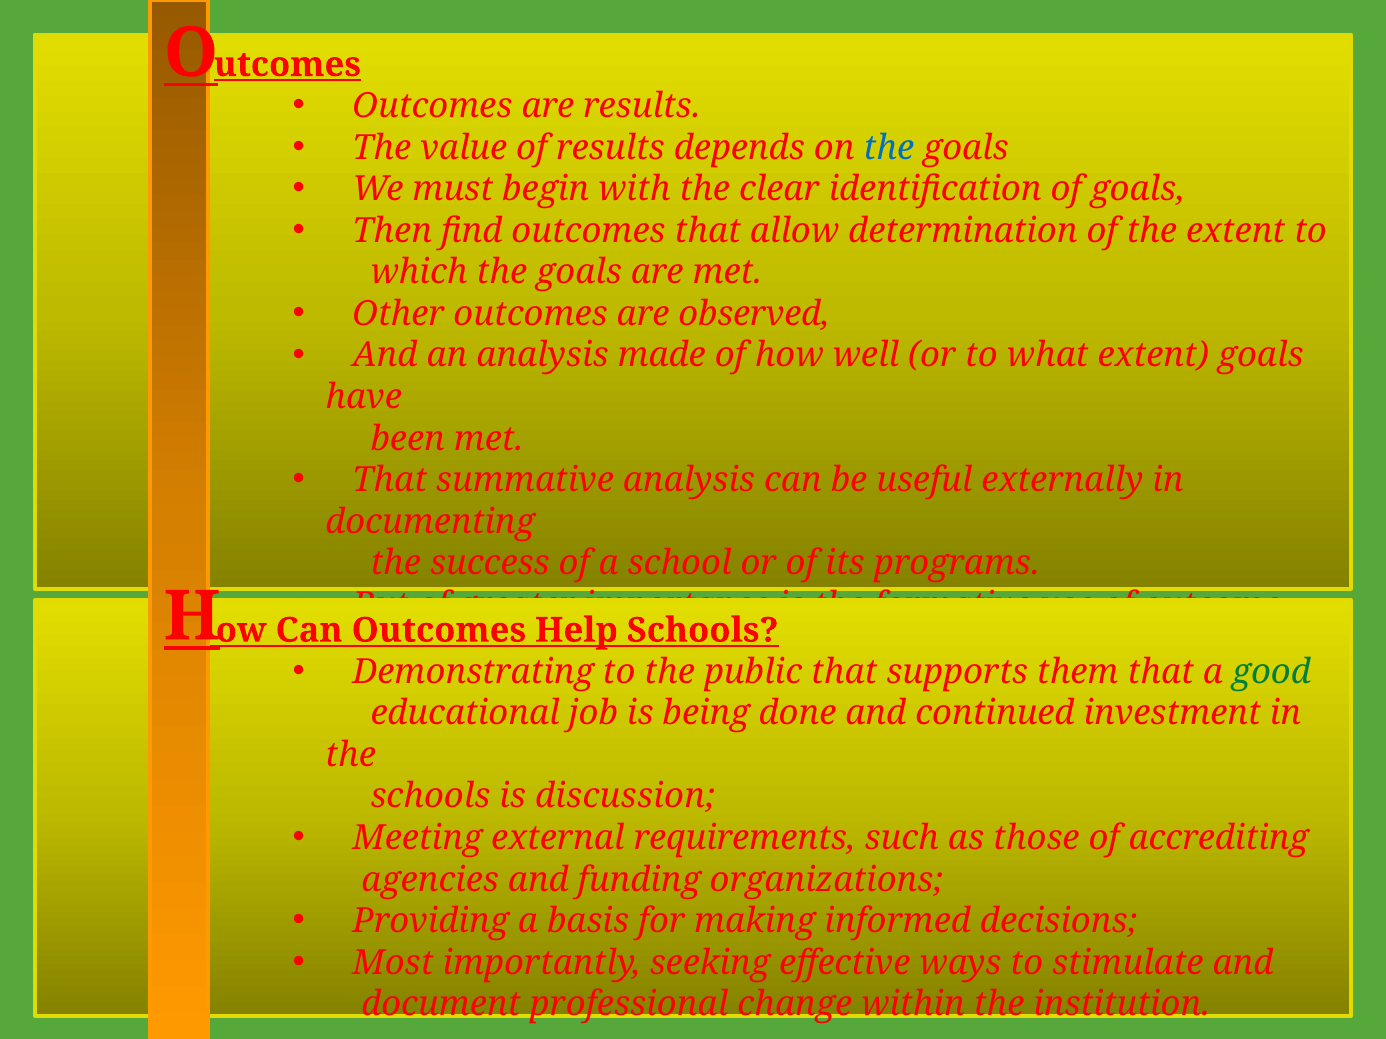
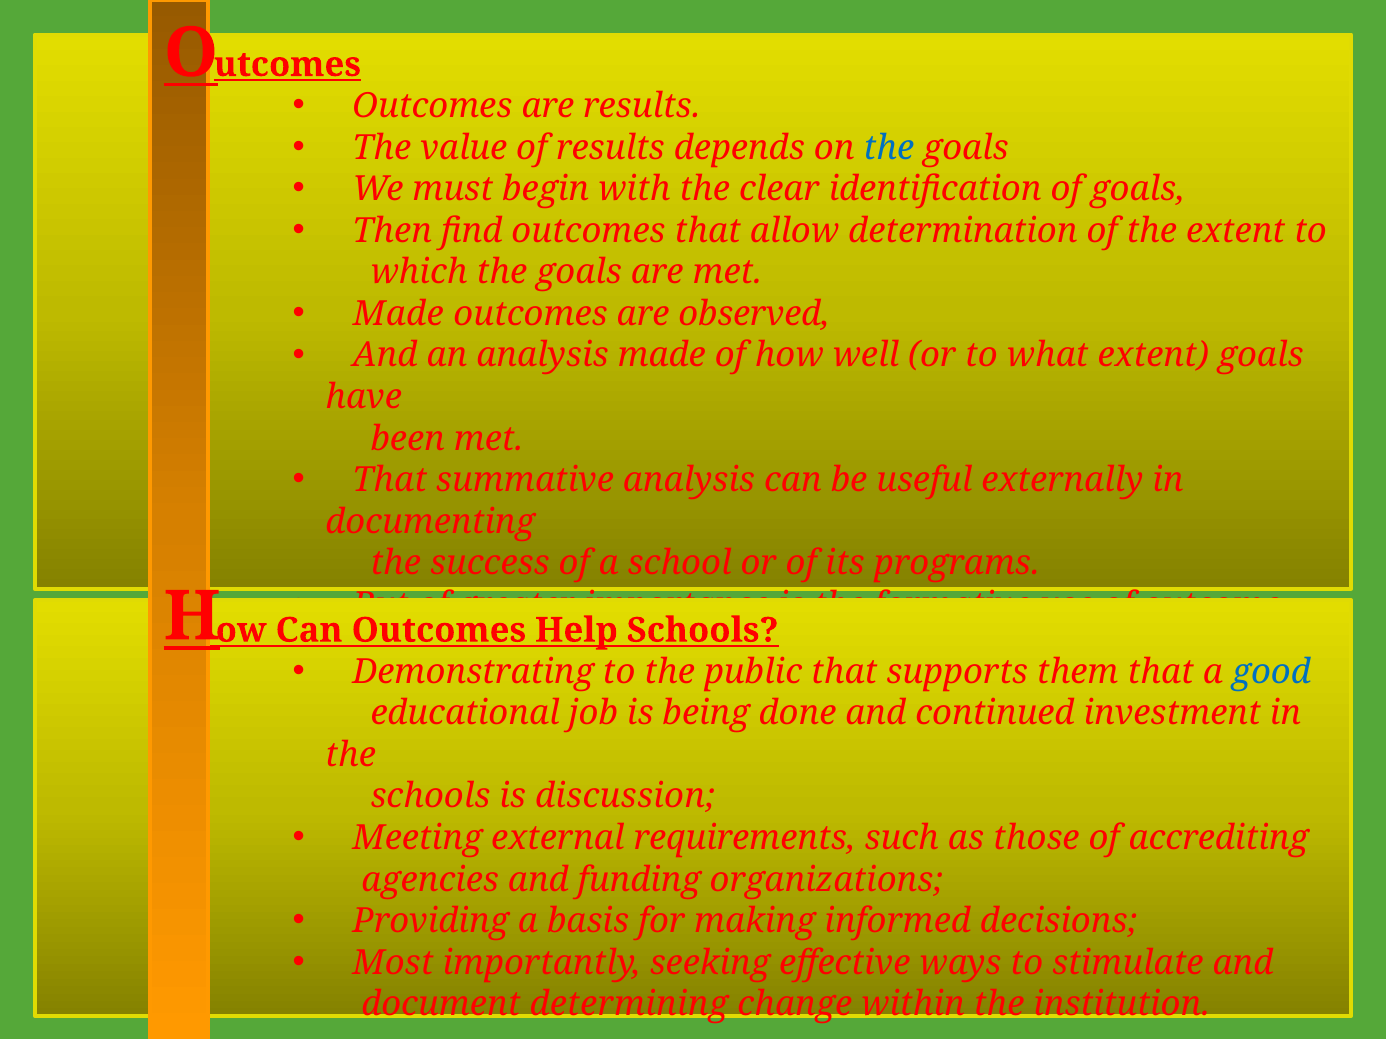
Other at (399, 314): Other -> Made
good colour: green -> blue
professional: professional -> determining
